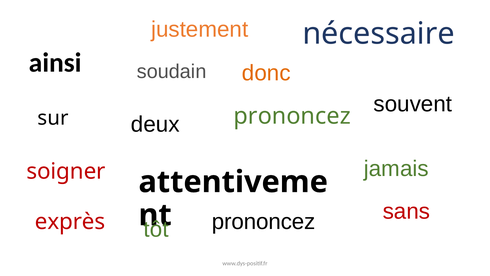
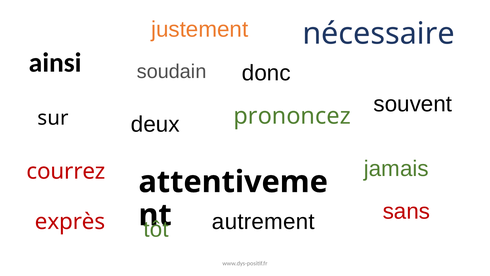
donc colour: orange -> black
soigner: soigner -> courrez
prononcez at (264, 221): prononcez -> autrement
